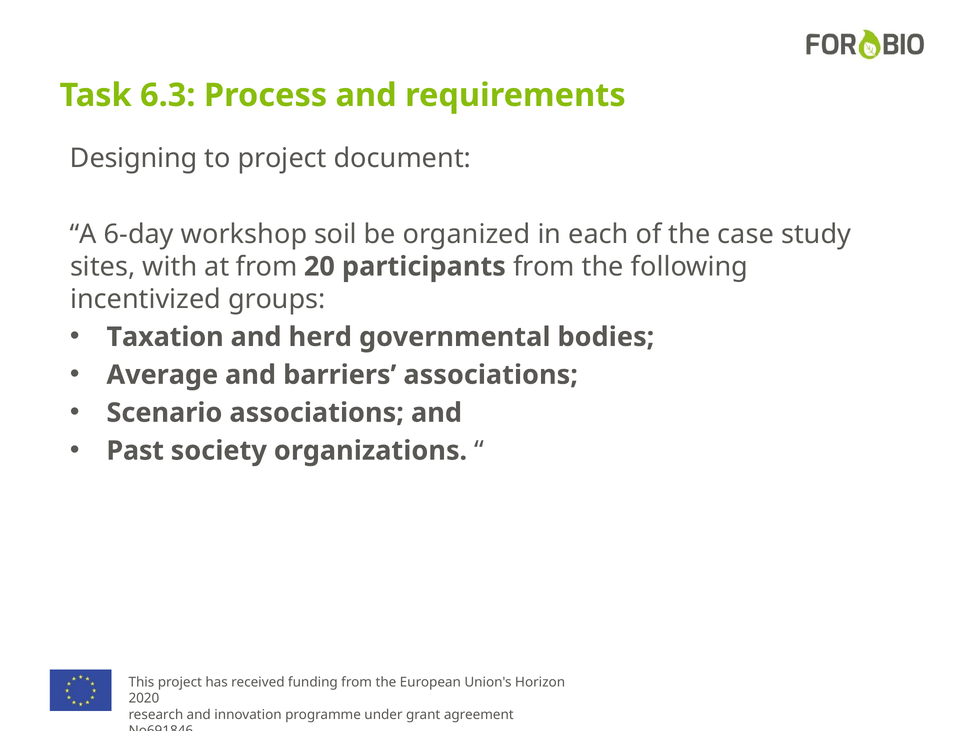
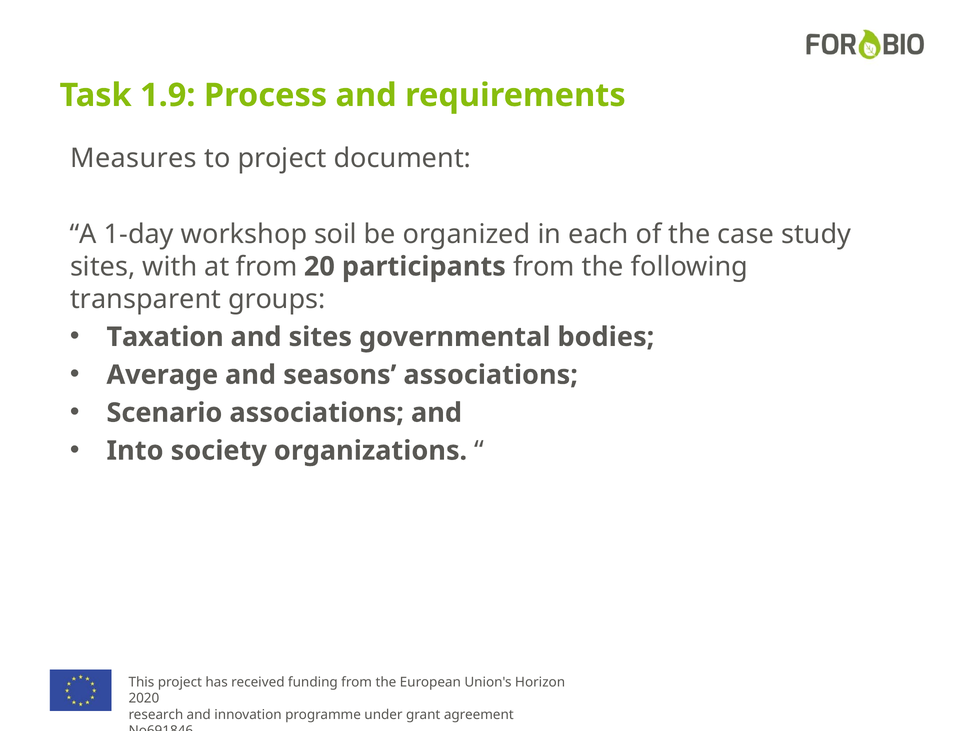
6.3: 6.3 -> 1.9
Designing: Designing -> Measures
6-day: 6-day -> 1-day
incentivized: incentivized -> transparent
and herd: herd -> sites
barriers: barriers -> seasons
Past: Past -> Into
